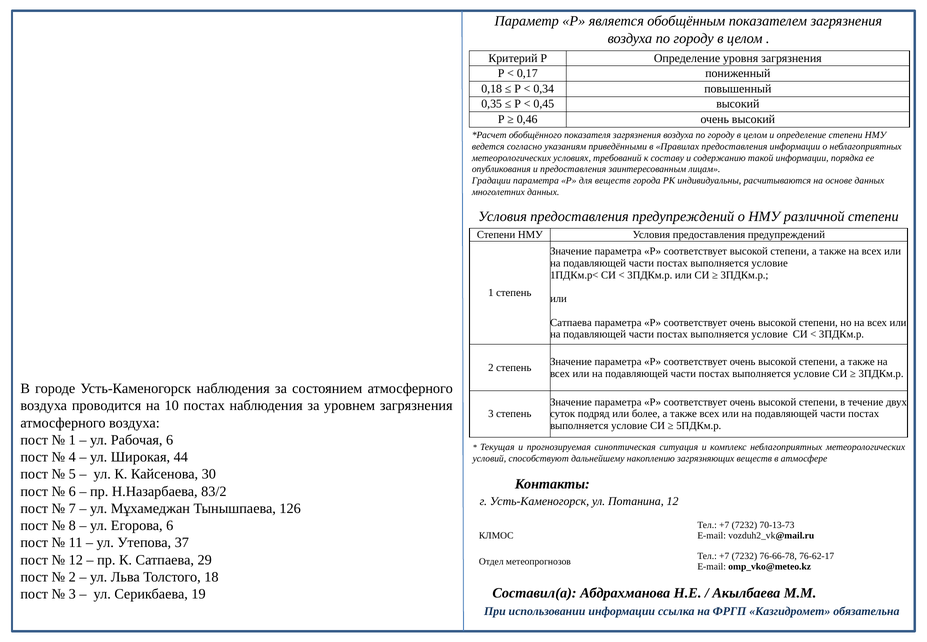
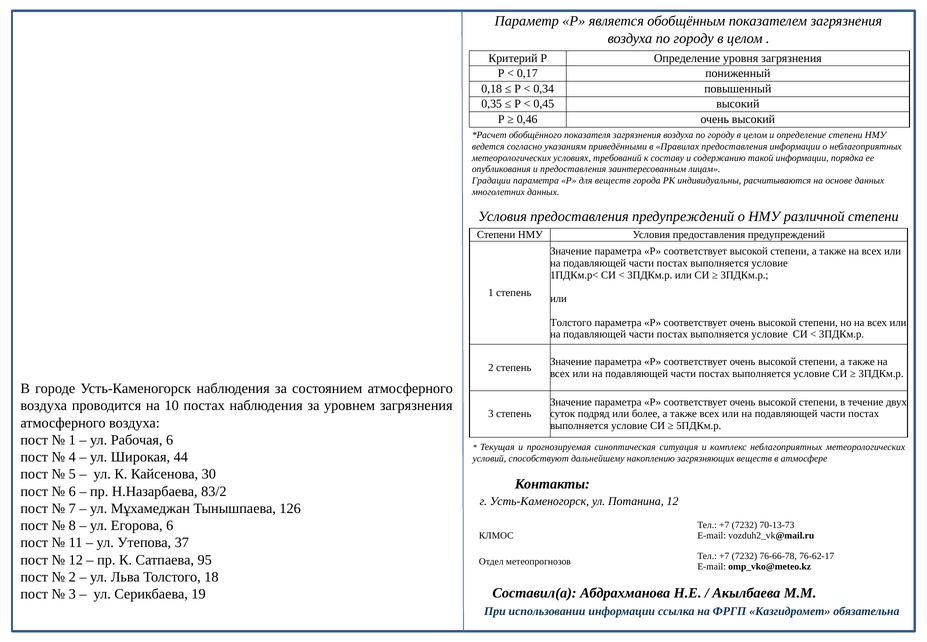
Сатпаева at (571, 322): Сатпаева -> Толстого
29: 29 -> 95
